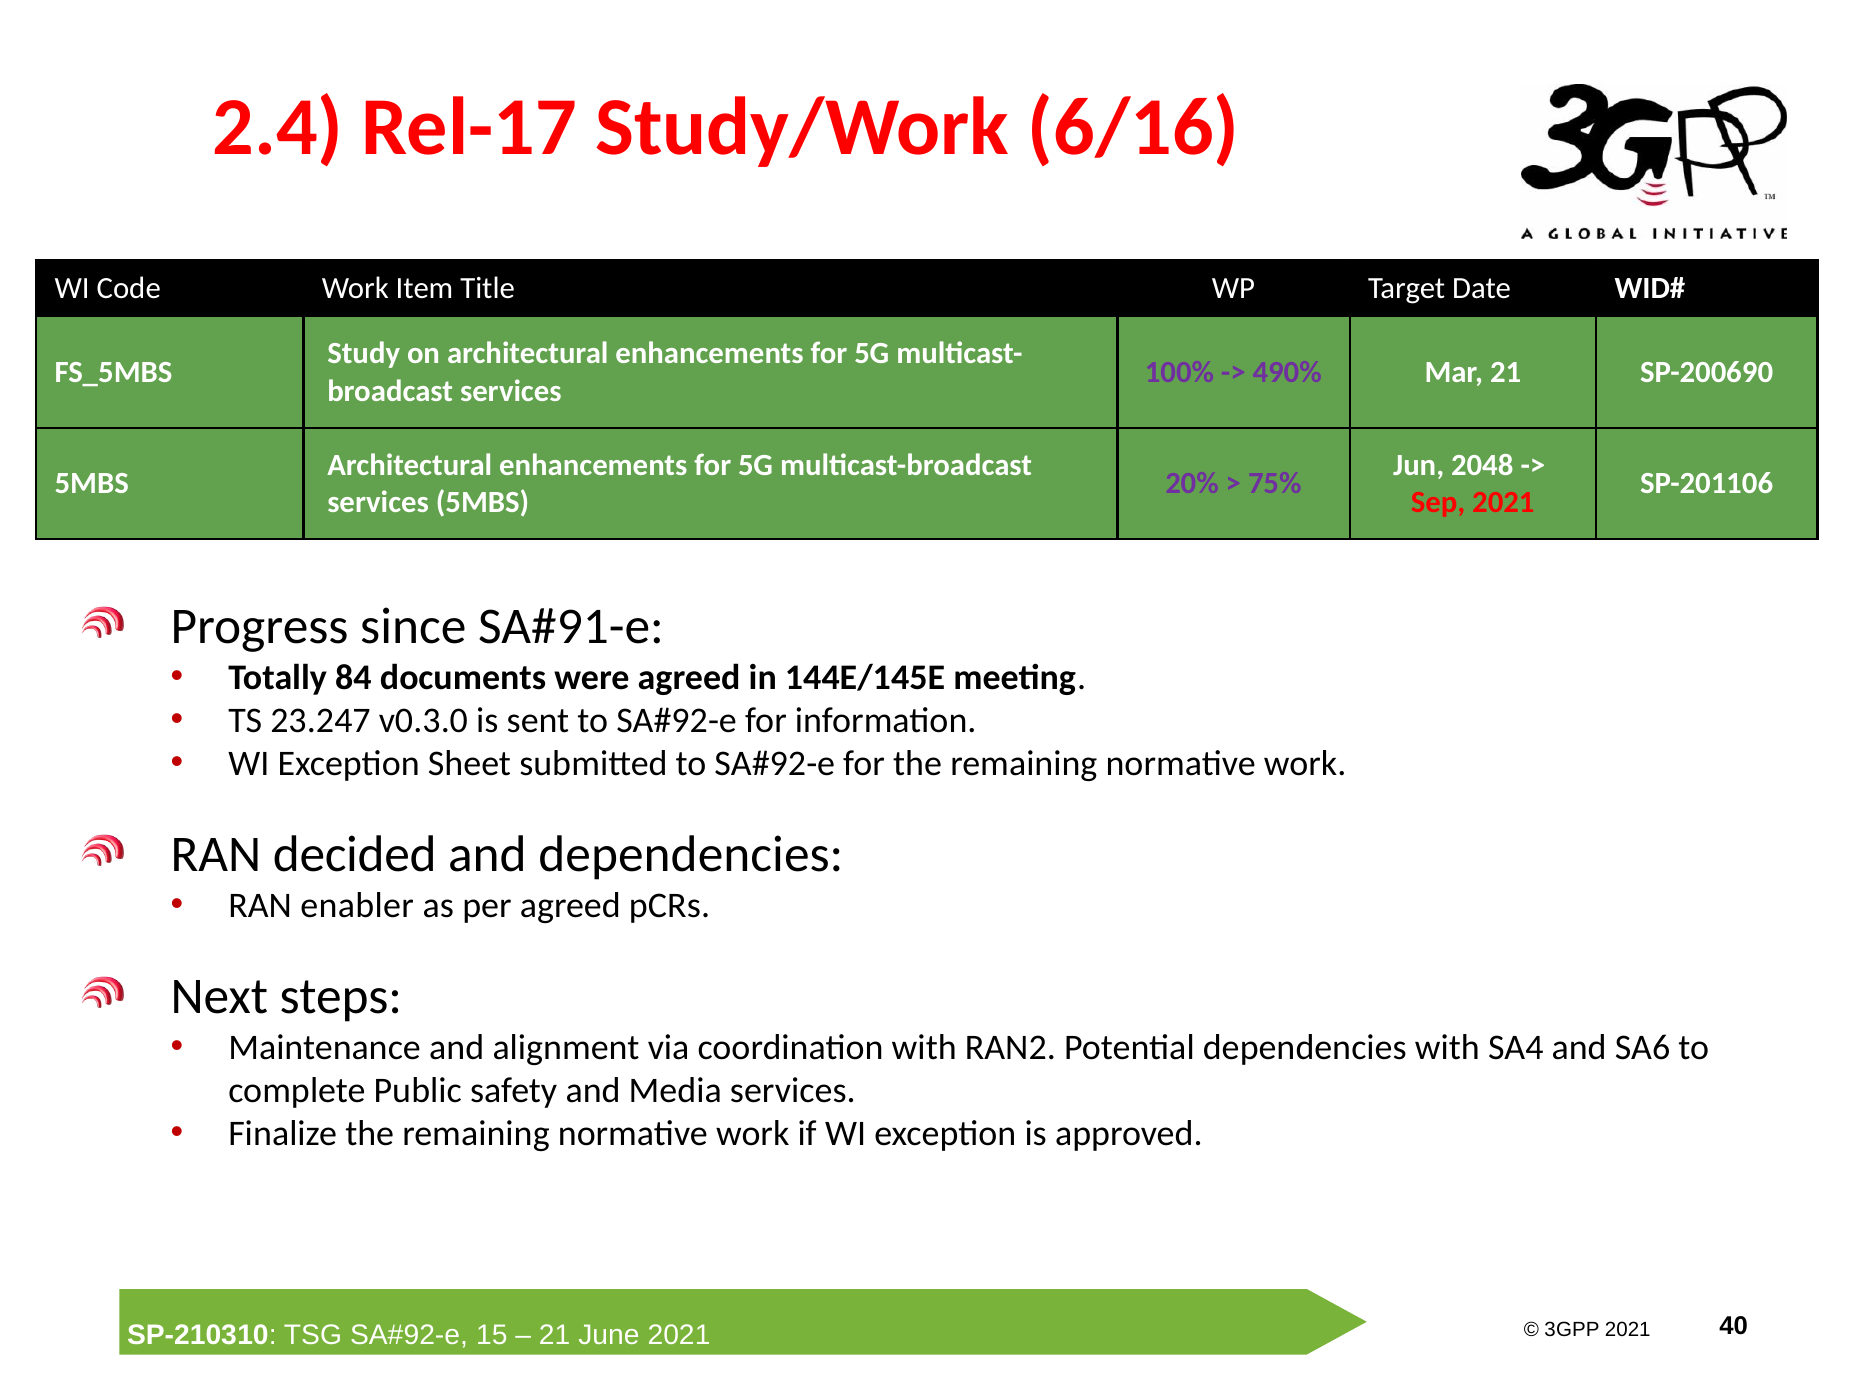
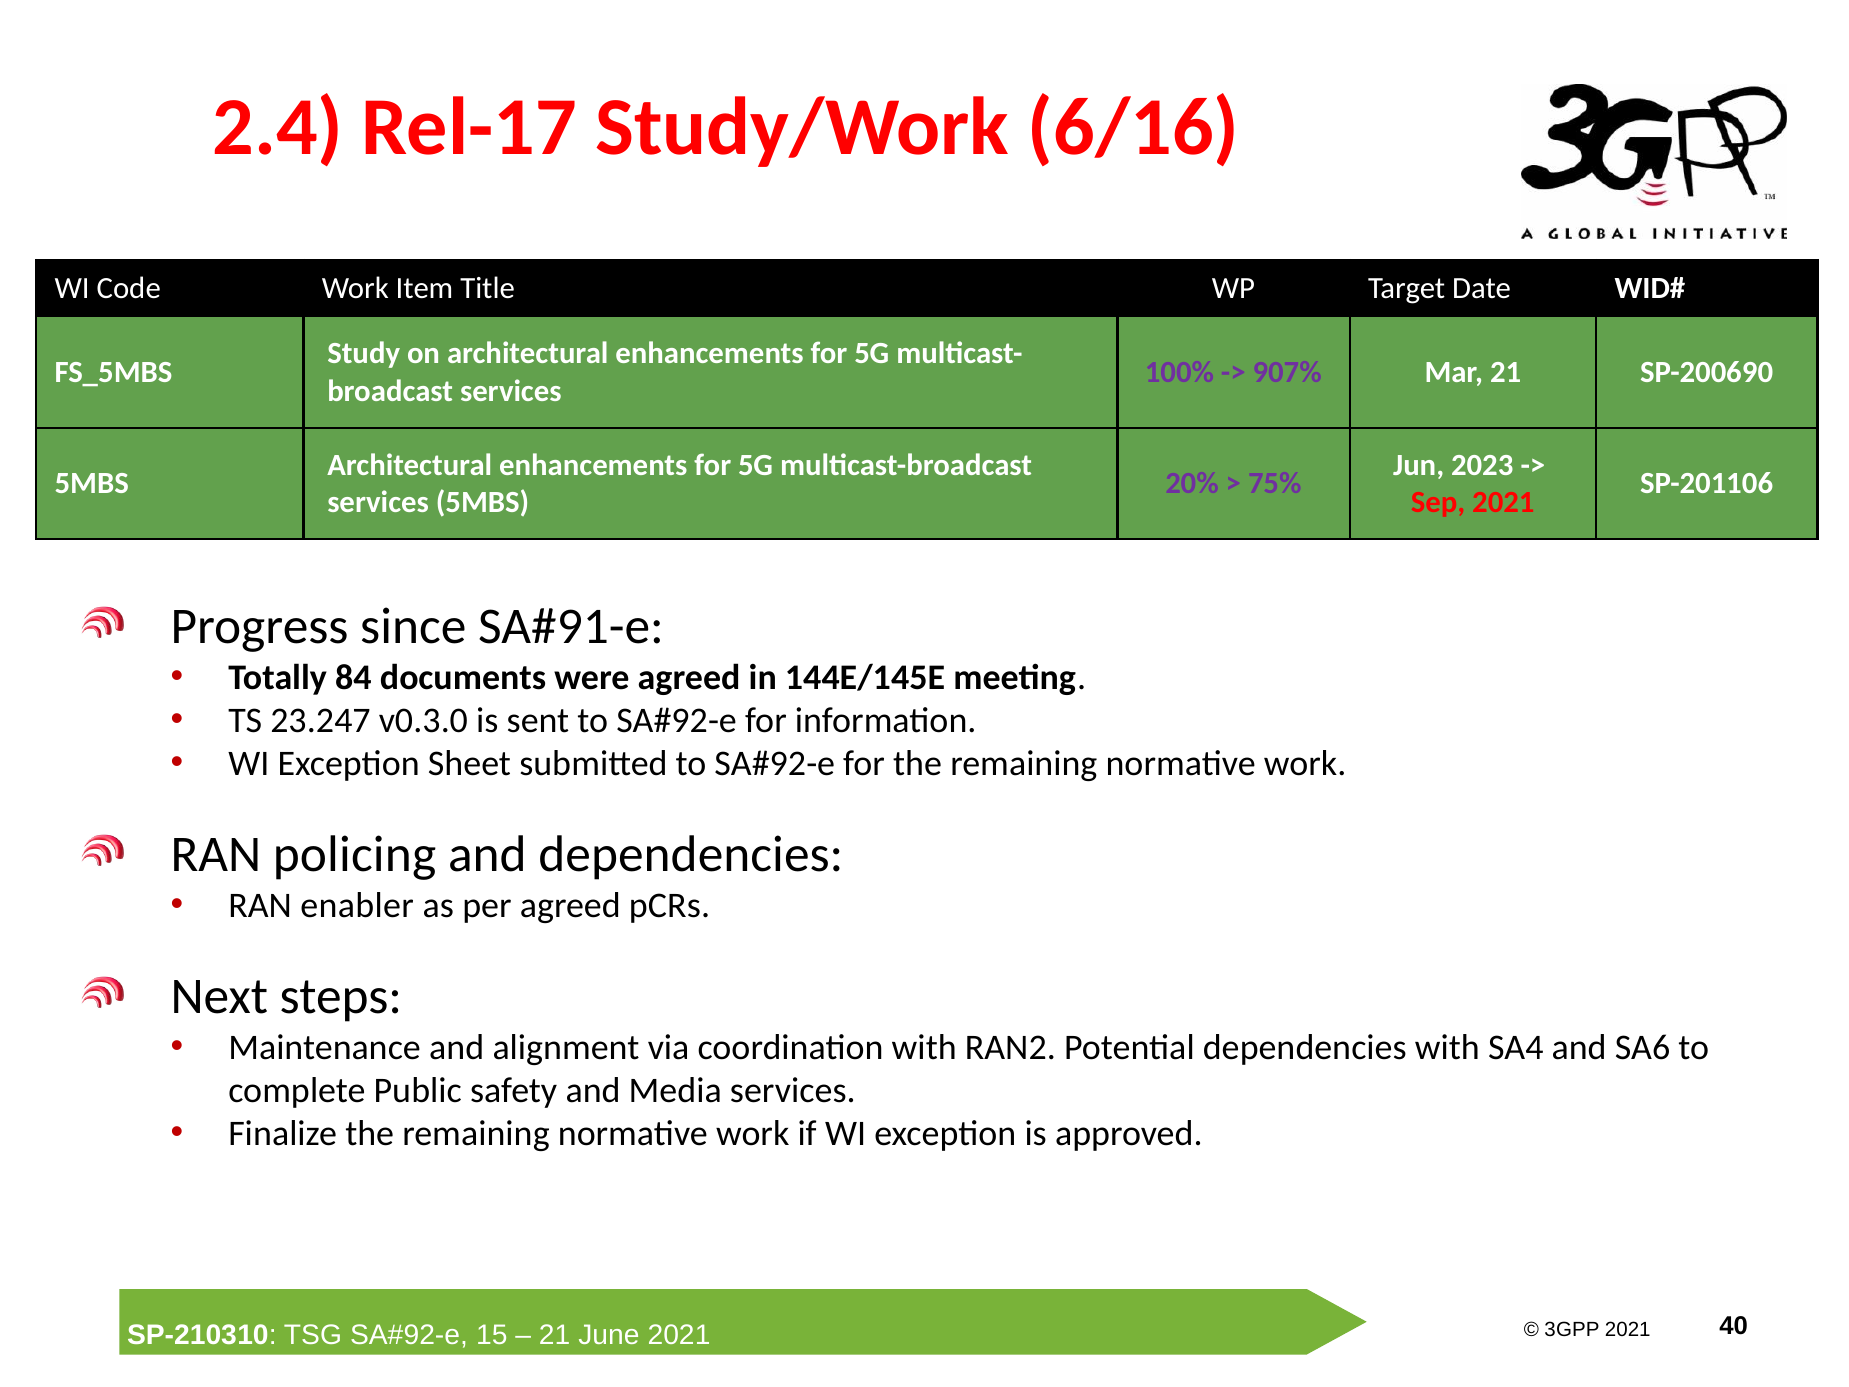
490%: 490% -> 907%
2048: 2048 -> 2023
decided: decided -> policing
